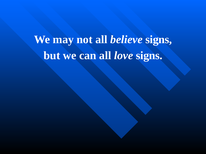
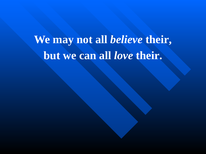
believe signs: signs -> their
love signs: signs -> their
